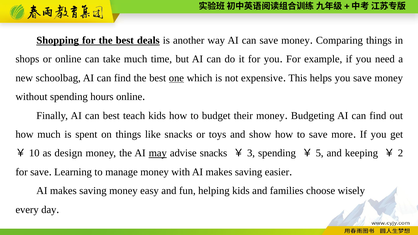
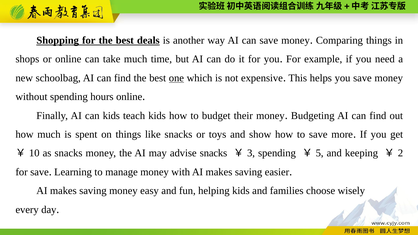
can best: best -> kids
as design: design -> snacks
may underline: present -> none
